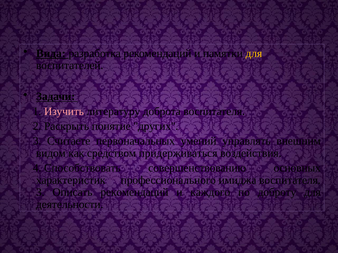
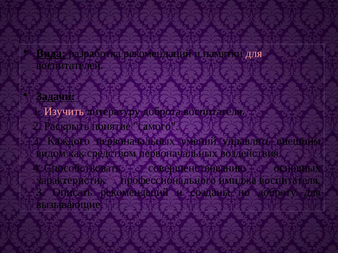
для at (254, 53) colour: yellow -> pink
других: других -> самого
Считаете: Считаете -> Каждого
средством придерживаться: придерживаться -> первоначальных
каждого: каждого -> созданы
деятельности: деятельности -> вызывающие
